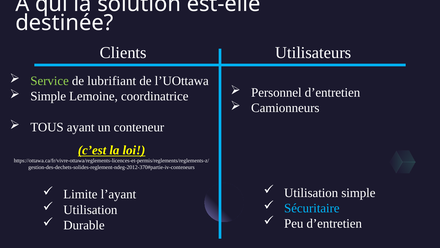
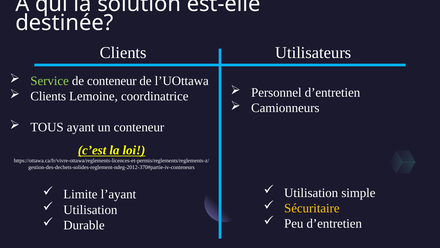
de lubrifiant: lubrifiant -> conteneur
Simple at (48, 96): Simple -> Clients
Sécuritaire colour: light blue -> yellow
